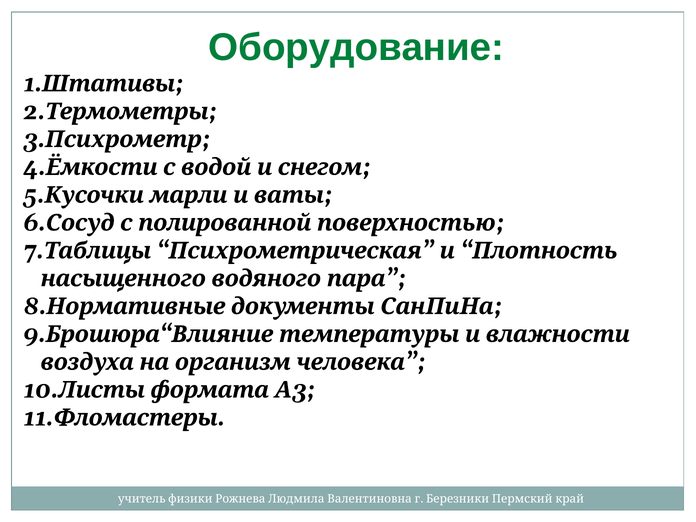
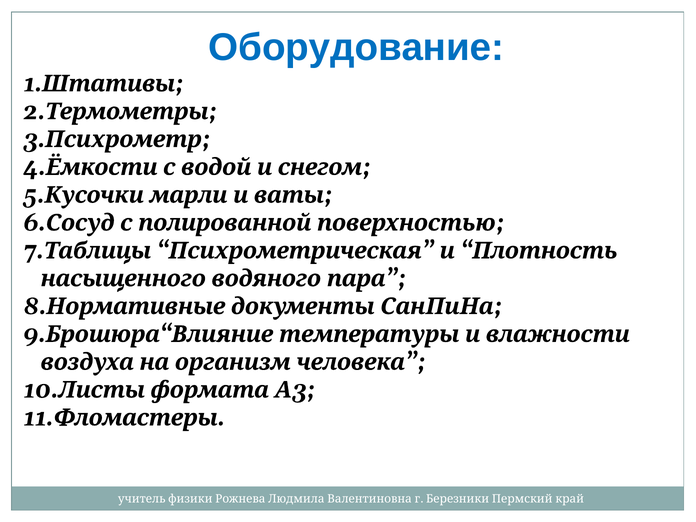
Оборудование colour: green -> blue
